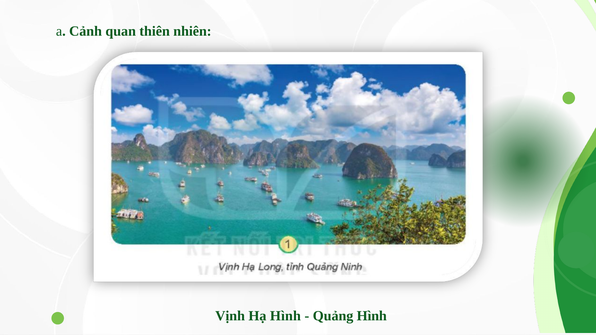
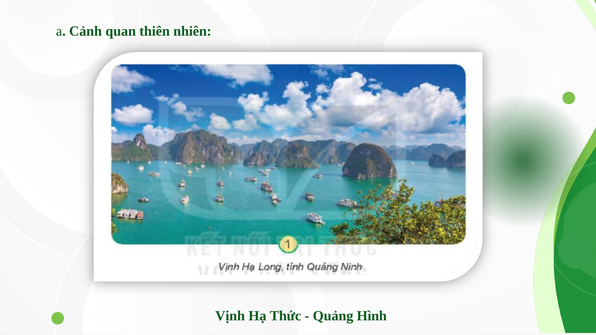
Hạ Hình: Hình -> Thức
